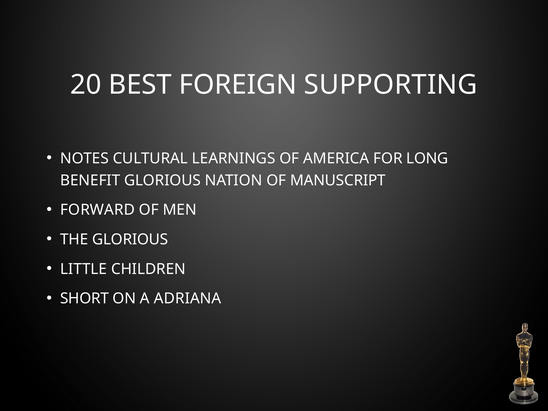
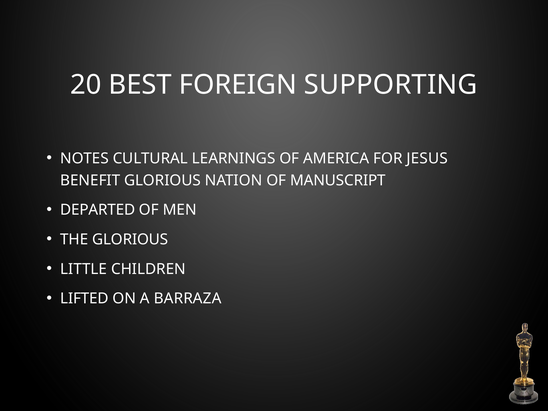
LONG: LONG -> JESUS
FORWARD: FORWARD -> DEPARTED
SHORT: SHORT -> LIFTED
ADRIANA: ADRIANA -> BARRAZA
